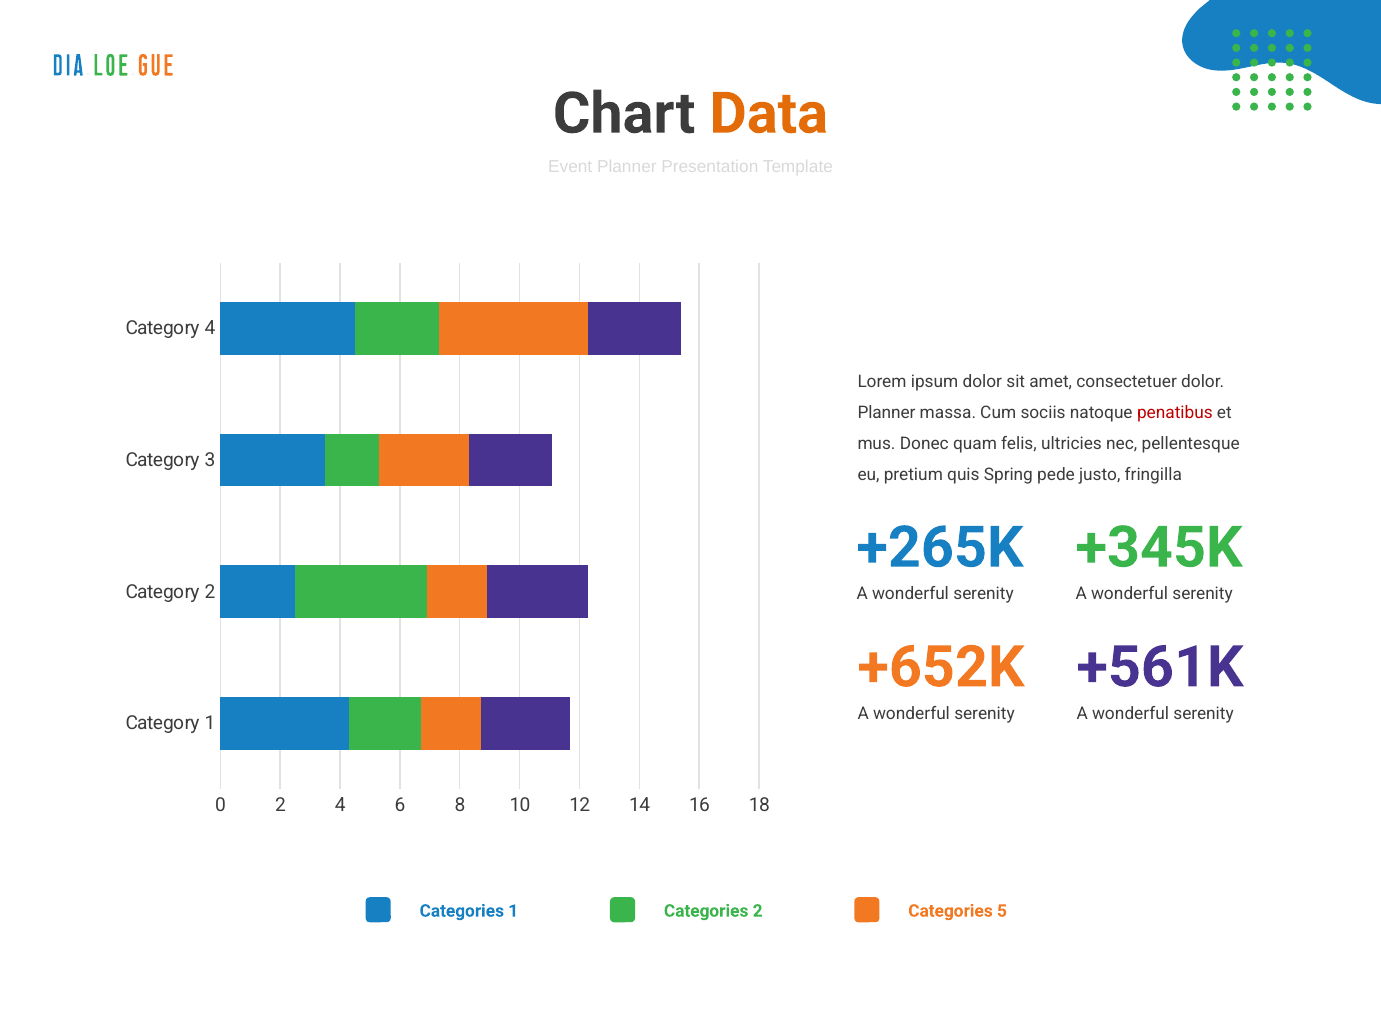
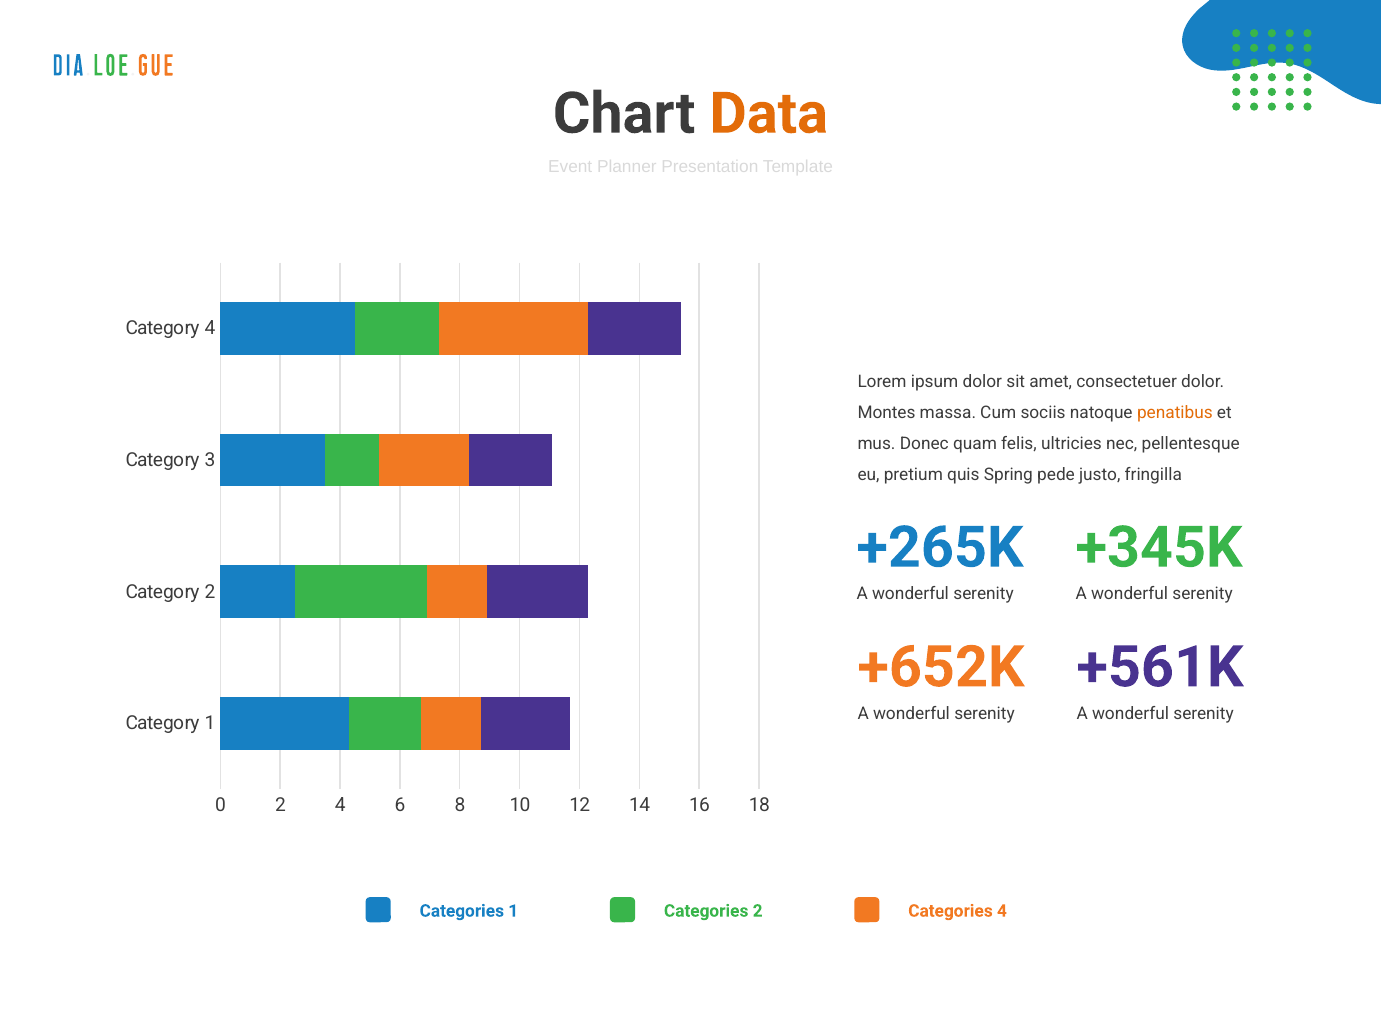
Planner at (887, 413): Planner -> Montes
penatibus colour: red -> orange
Categories 5: 5 -> 4
